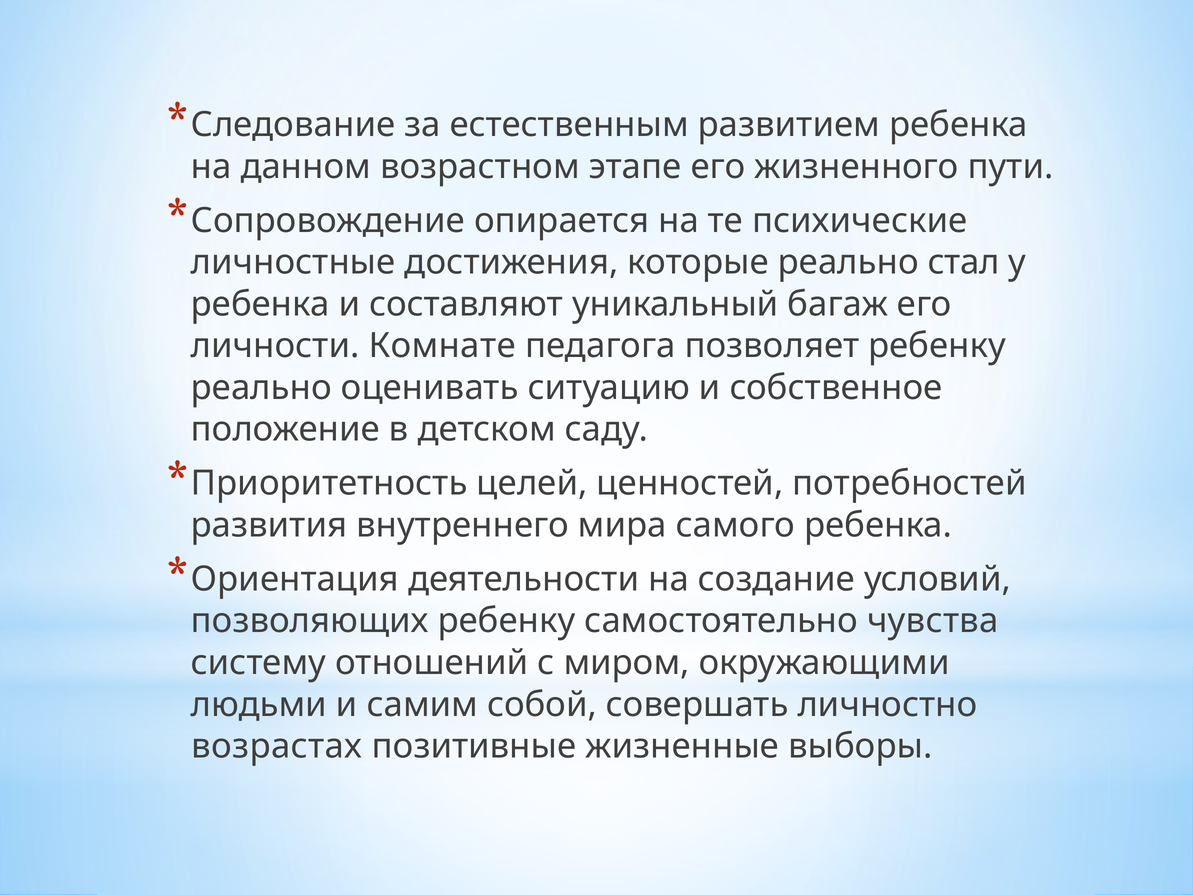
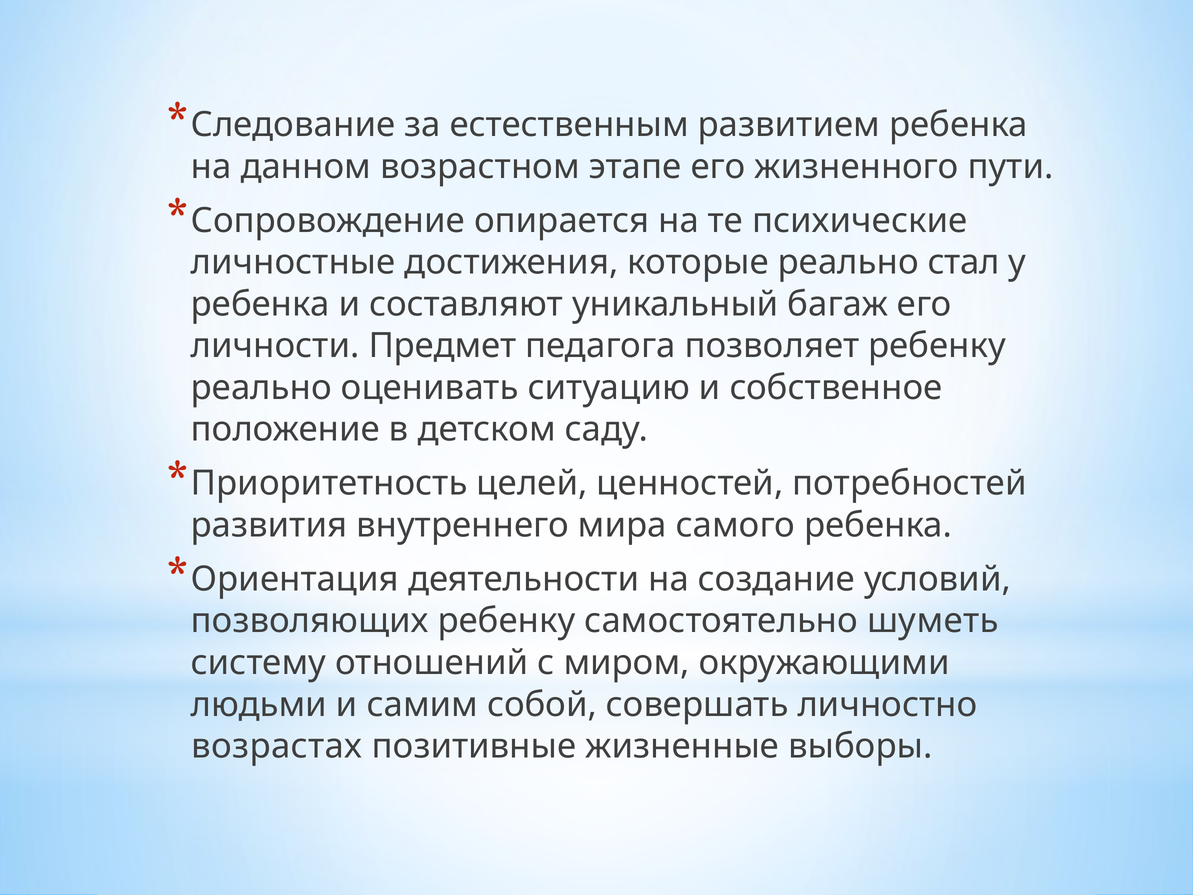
Комнате: Комнате -> Предмет
чувства: чувства -> шуметь
